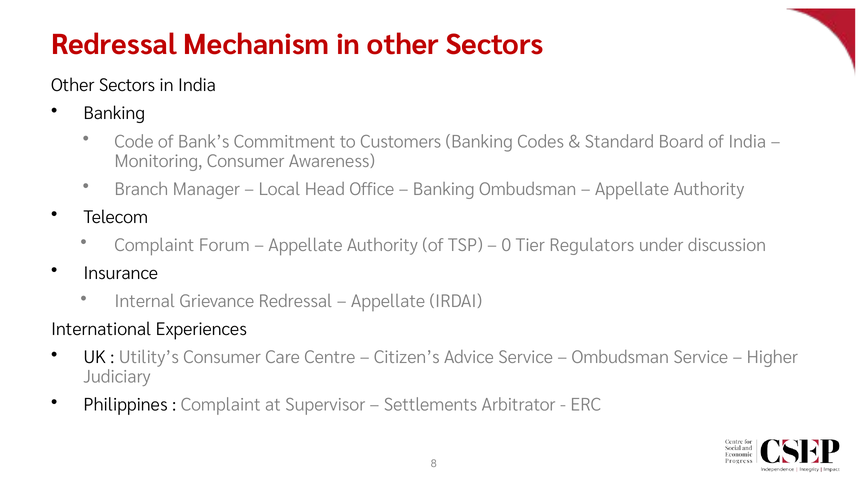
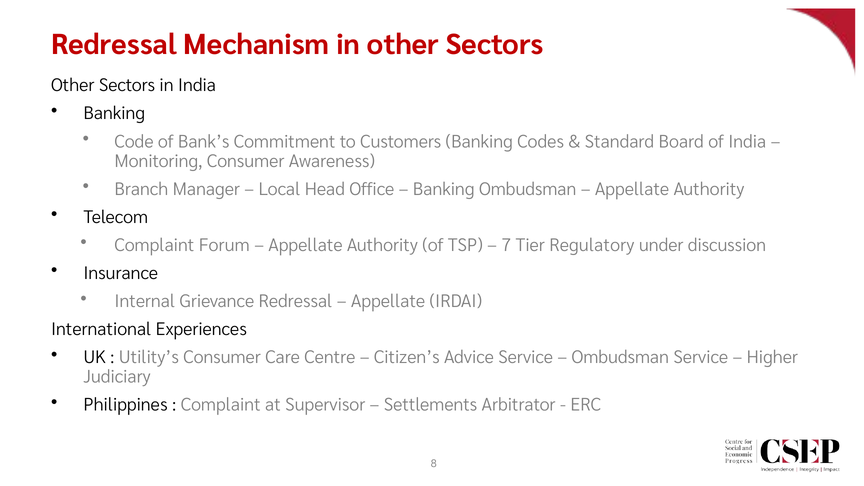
0: 0 -> 7
Regulators: Regulators -> Regulatory
